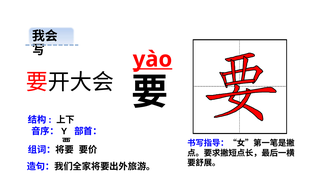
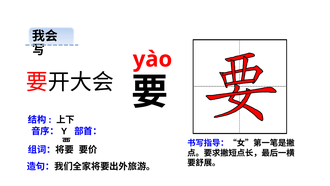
yào underline: present -> none
